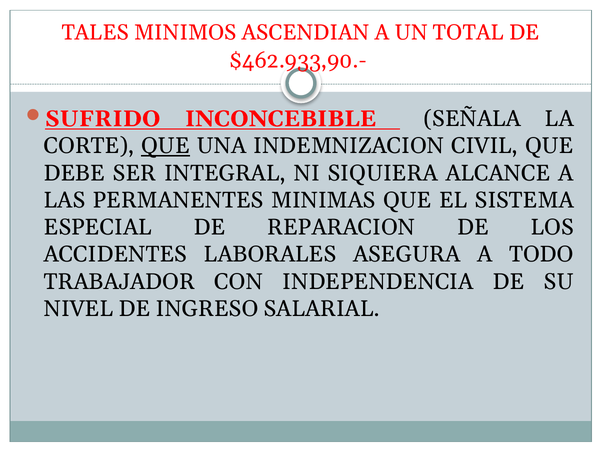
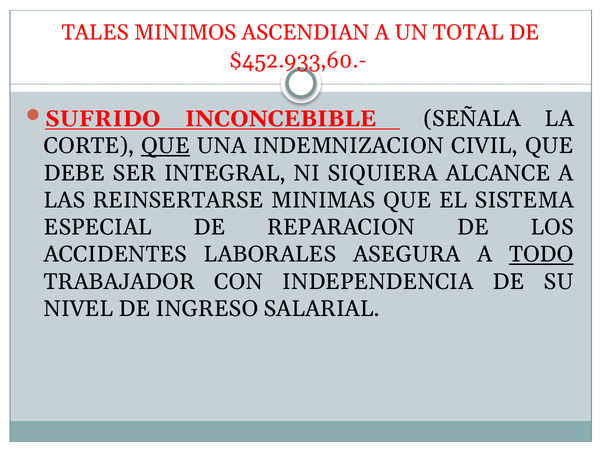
$462.933,90.-: $462.933,90.- -> $452.933,60.-
PERMANENTES: PERMANENTES -> REINSERTARSE
TODO underline: none -> present
